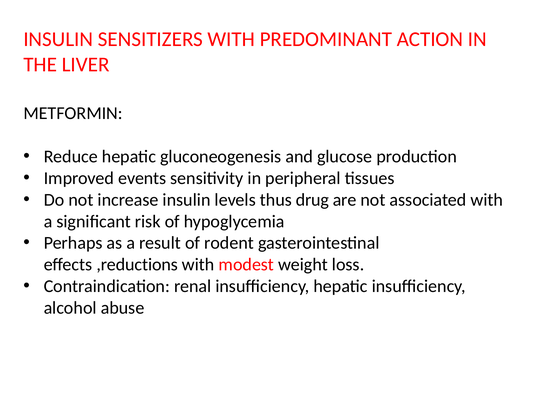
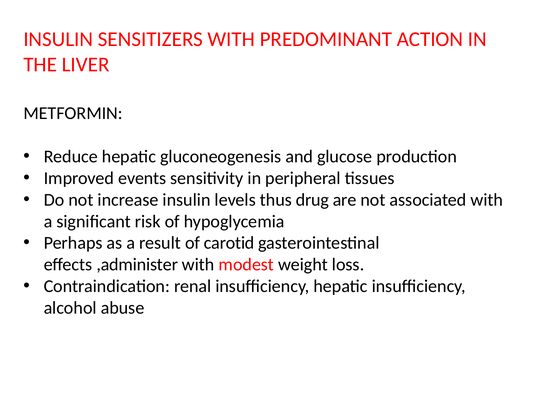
rodent: rodent -> carotid
,reductions: ,reductions -> ,administer
